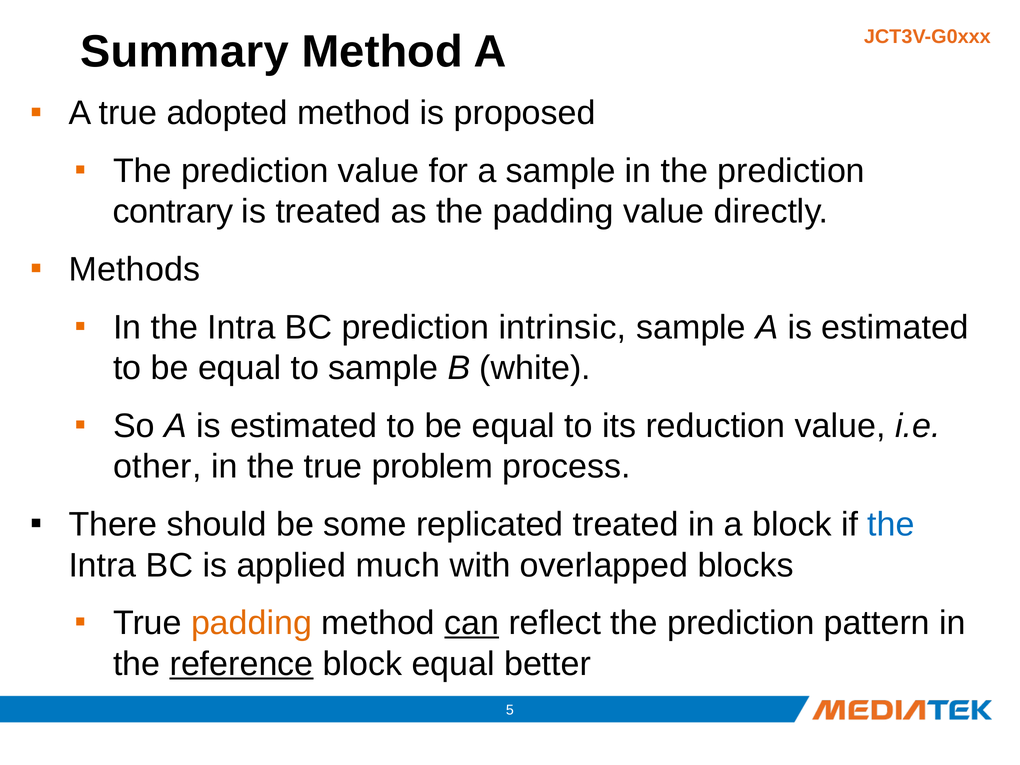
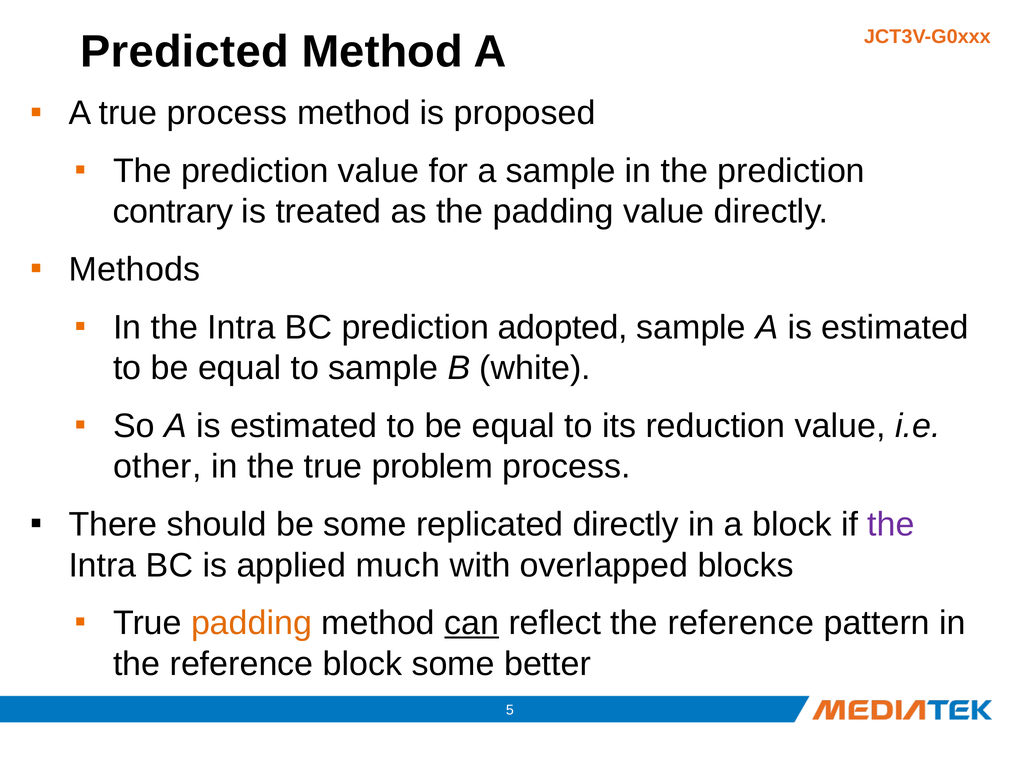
Summary: Summary -> Predicted
true adopted: adopted -> process
intrinsic: intrinsic -> adopted
replicated treated: treated -> directly
the at (891, 525) colour: blue -> purple
reflect the prediction: prediction -> reference
reference at (242, 664) underline: present -> none
block equal: equal -> some
